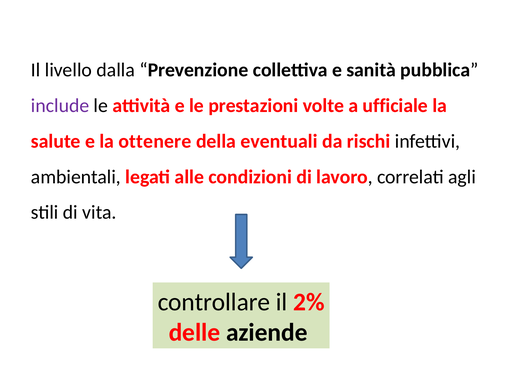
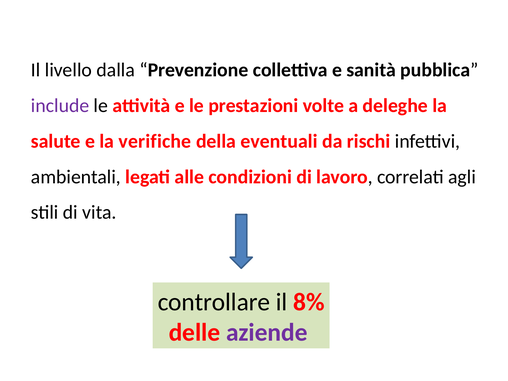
ufficiale: ufficiale -> deleghe
ottenere: ottenere -> verifiche
2%: 2% -> 8%
aziende colour: black -> purple
